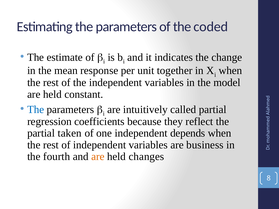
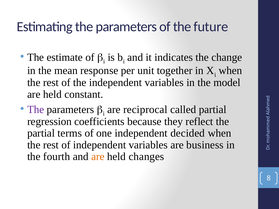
coded: coded -> future
The at (36, 110) colour: blue -> purple
intuitively: intuitively -> reciprocal
taken: taken -> terms
depends: depends -> decided
